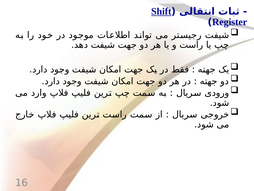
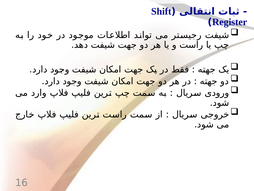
Shift underline: present -> none
